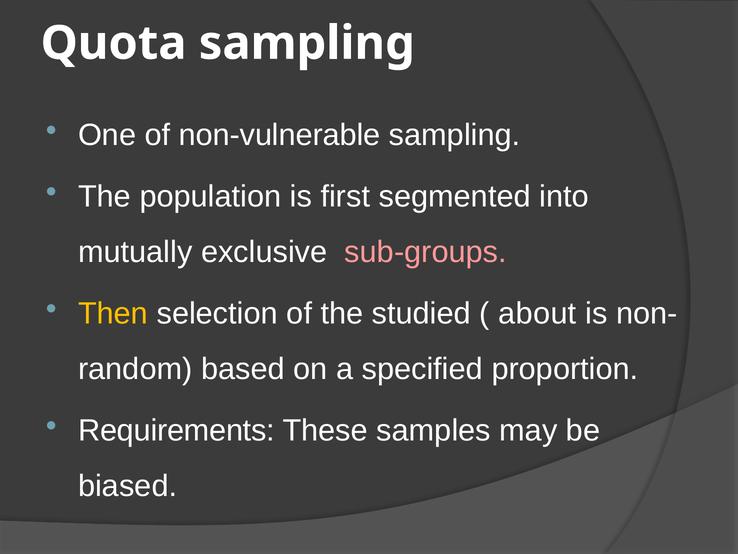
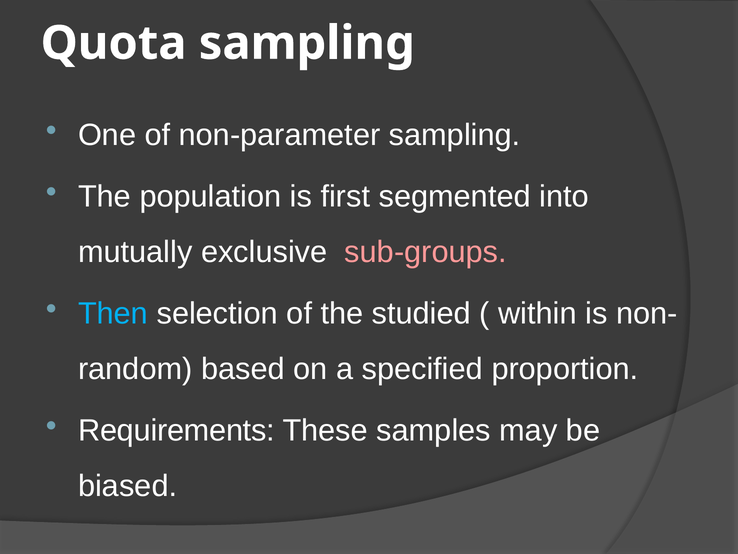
non-vulnerable: non-vulnerable -> non-parameter
Then colour: yellow -> light blue
about: about -> within
